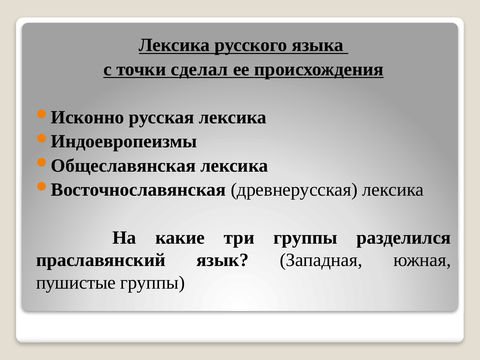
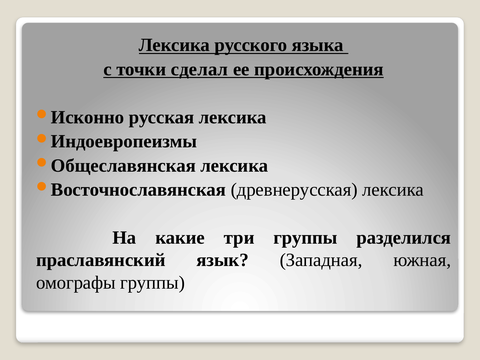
пушистые: пушистые -> омографы
